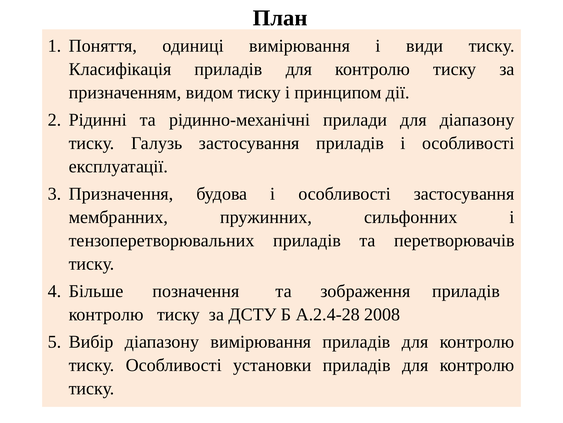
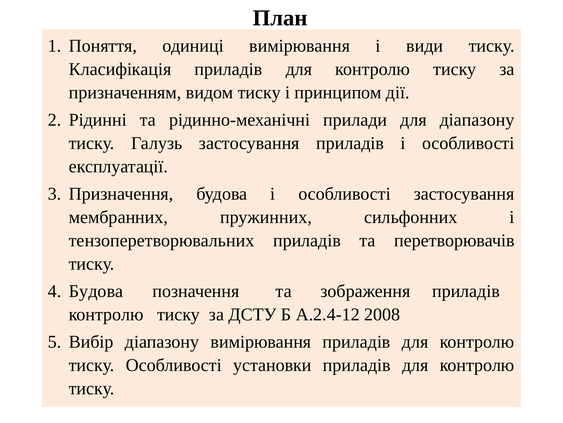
Більше at (96, 291): Більше -> Будова
А.2.4-28: А.2.4-28 -> А.2.4-12
